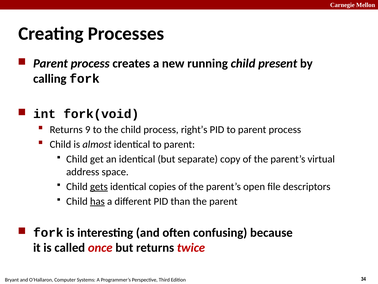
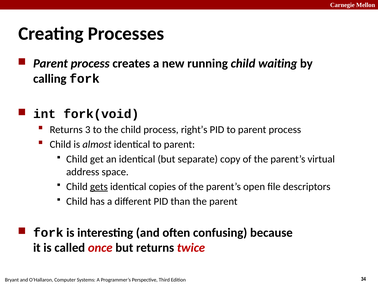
present: present -> waiting
9: 9 -> 3
has underline: present -> none
